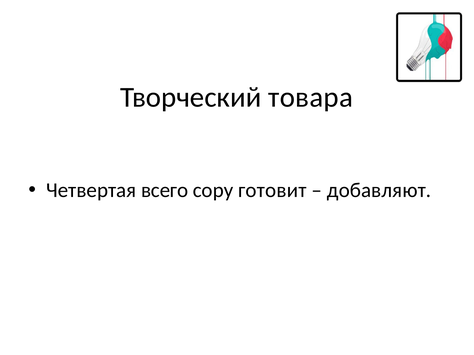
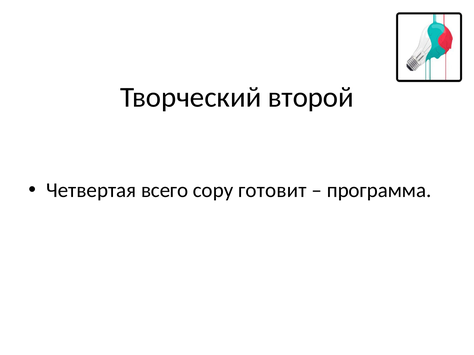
товара: товара -> второй
добавляют: добавляют -> программа
